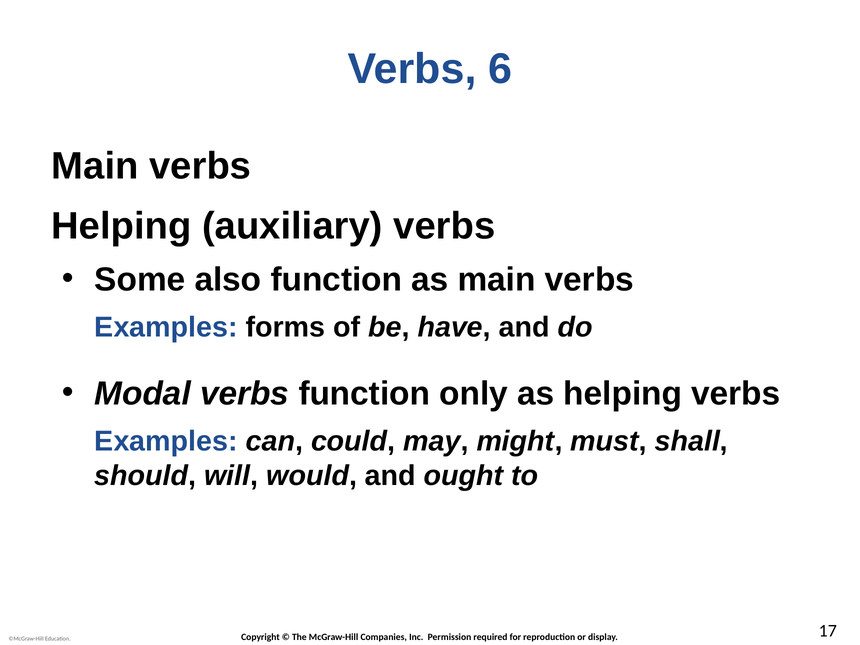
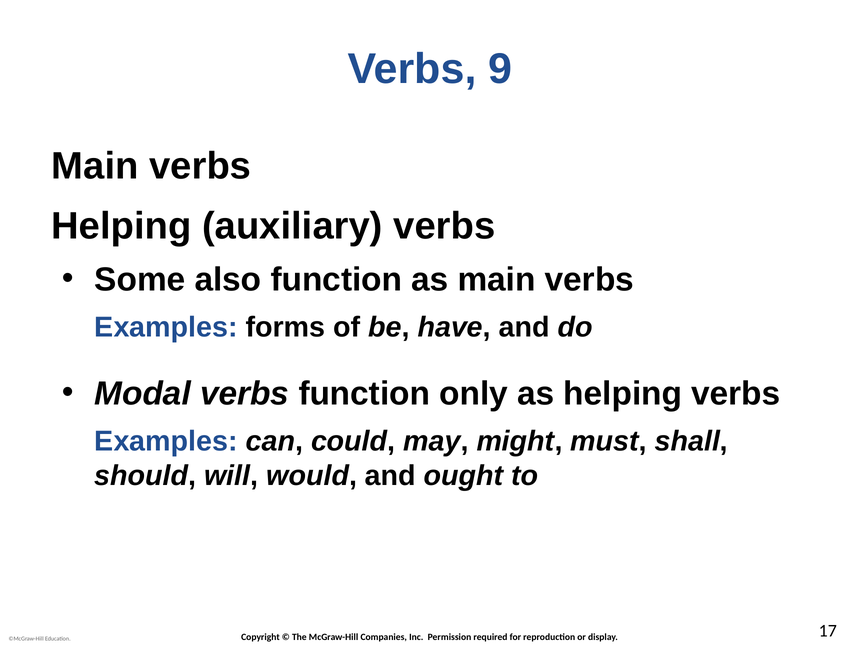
6: 6 -> 9
